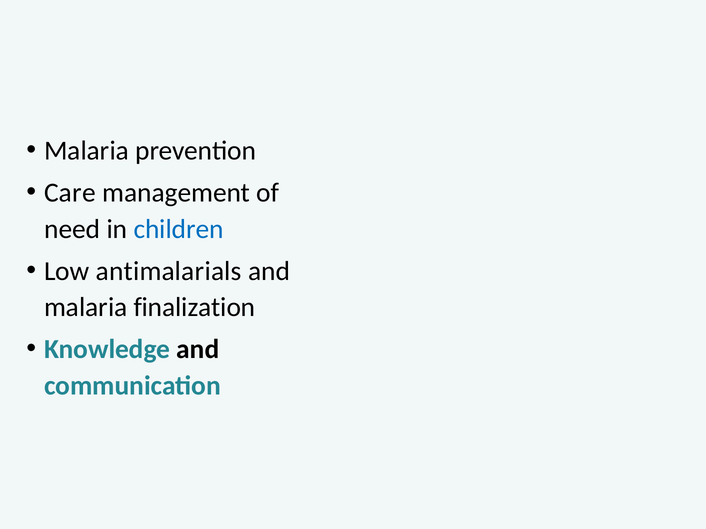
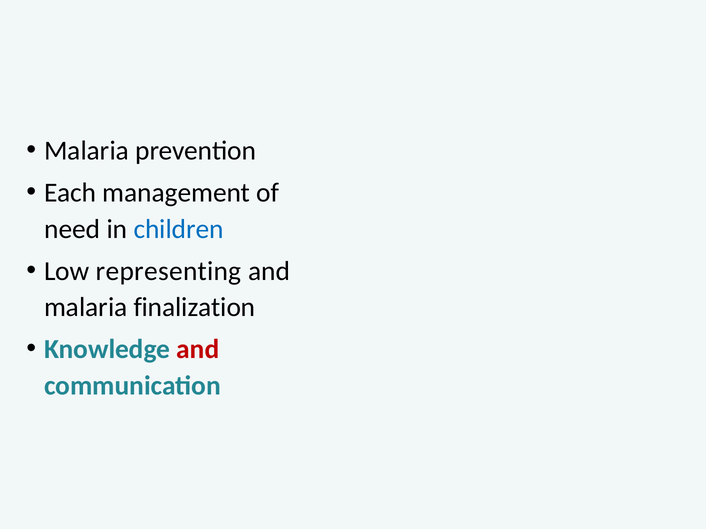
Care: Care -> Each
antimalarials: antimalarials -> representing
and at (198, 350) colour: black -> red
